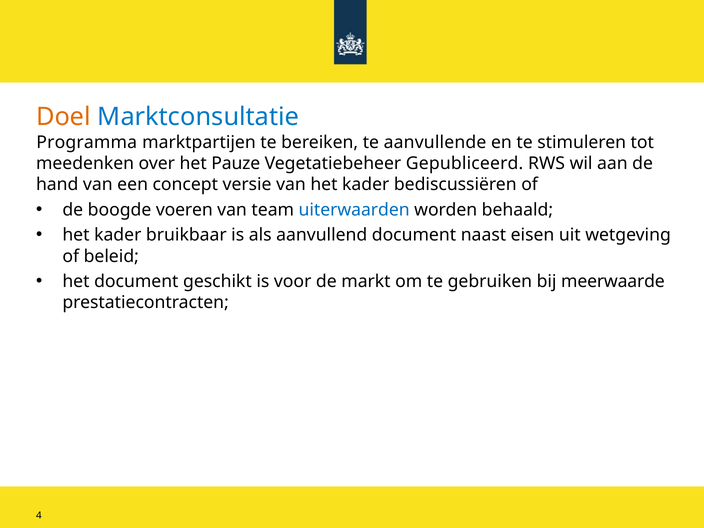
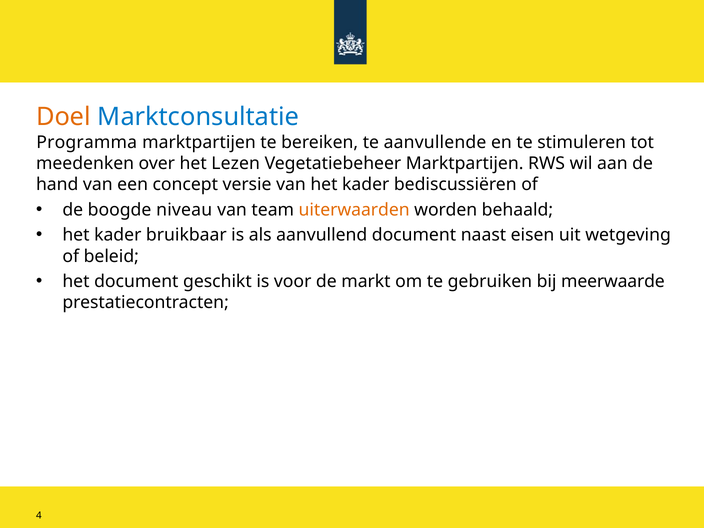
Pauze: Pauze -> Lezen
Vegetatiebeheer Gepubliceerd: Gepubliceerd -> Marktpartijen
voeren: voeren -> niveau
uiterwaarden colour: blue -> orange
